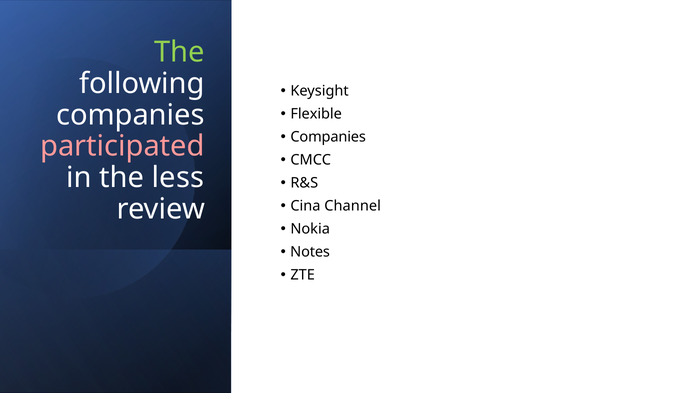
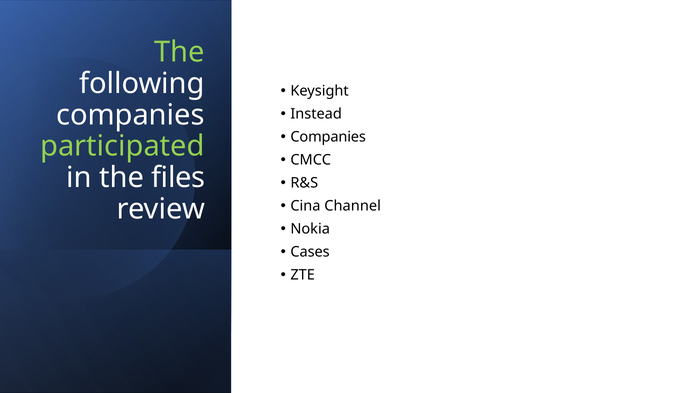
Flexible: Flexible -> Instead
participated colour: pink -> light green
less: less -> files
Notes: Notes -> Cases
